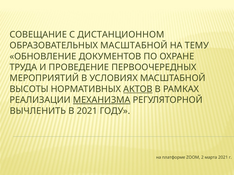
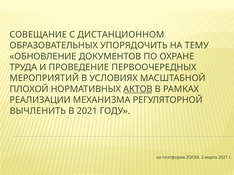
ОБРАЗОВАТЕЛЬНЫХ МАСШТАБНОЙ: МАСШТАБНОЙ -> УПОРЯДОЧИТЬ
ВЫСОТЫ: ВЫСОТЫ -> ПЛОХОЙ
МЕХАНИЗМА underline: present -> none
